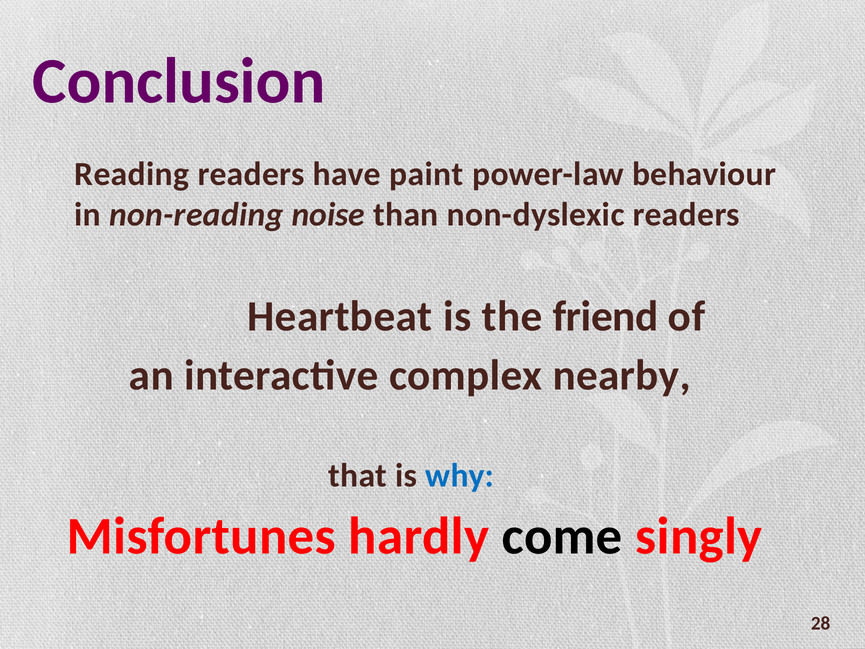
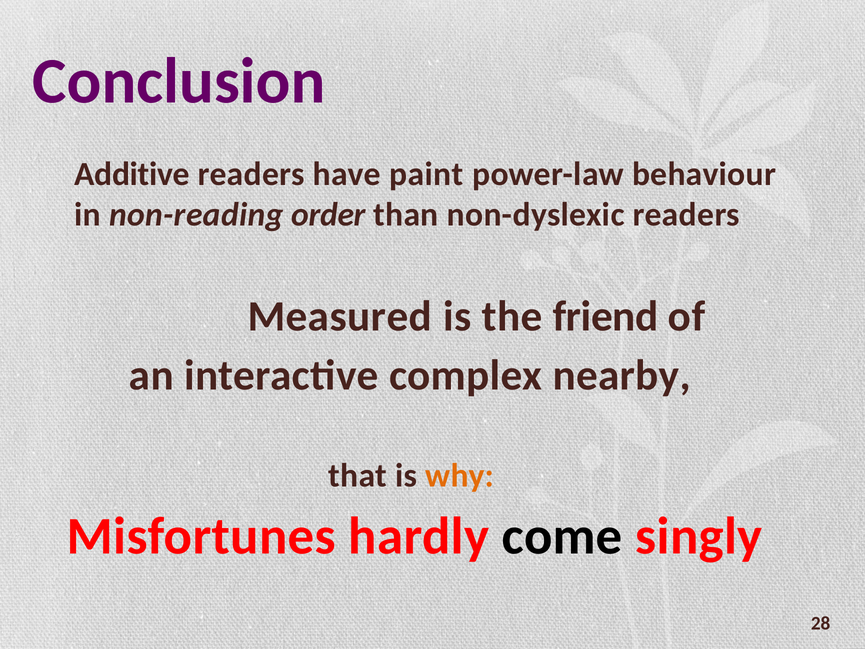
Reading: Reading -> Additive
noise: noise -> order
Heartbeat: Heartbeat -> Measured
why colour: blue -> orange
